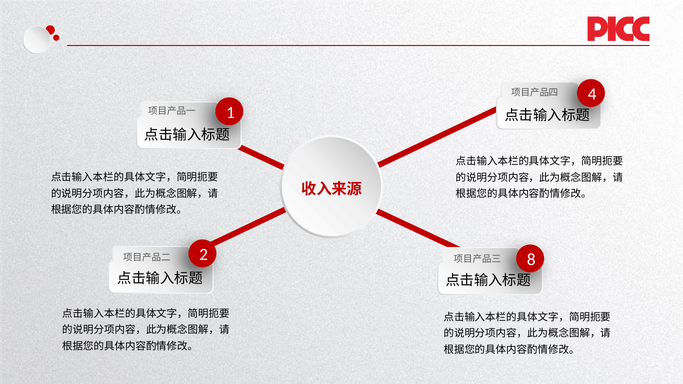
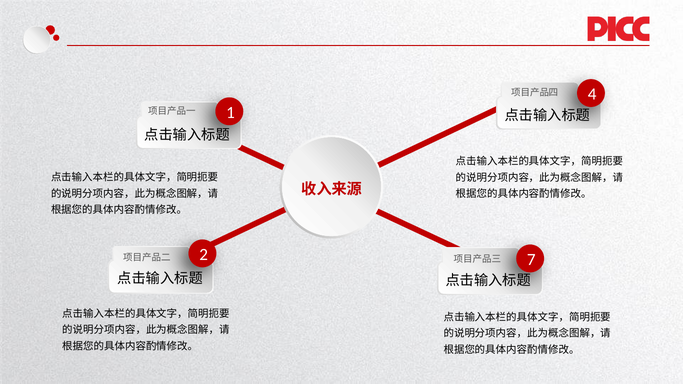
8: 8 -> 7
